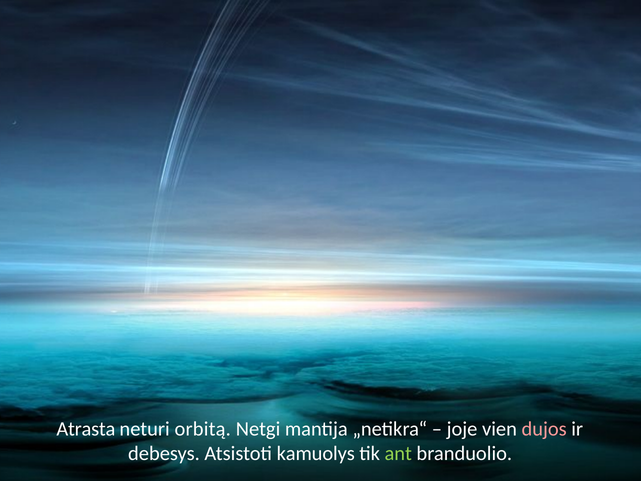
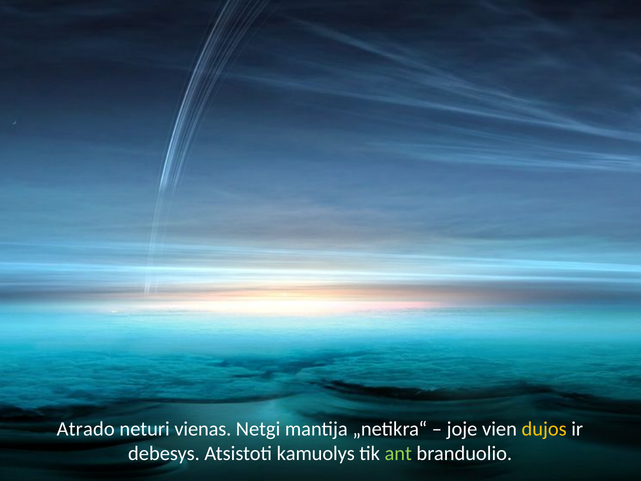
Atrasta: Atrasta -> Atrado
orbitą: orbitą -> vienas
dujos colour: pink -> yellow
